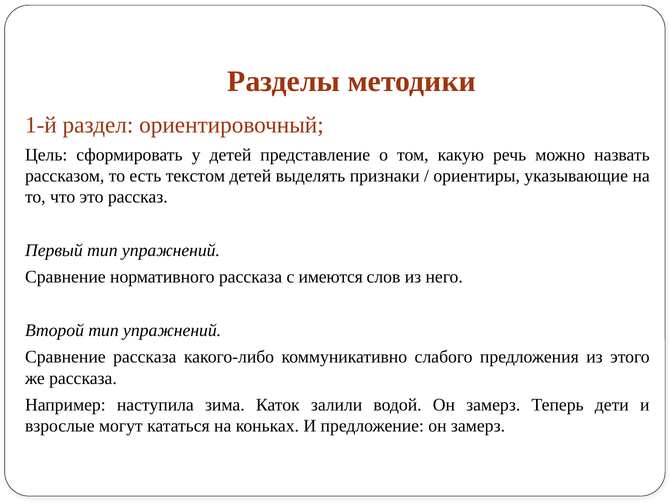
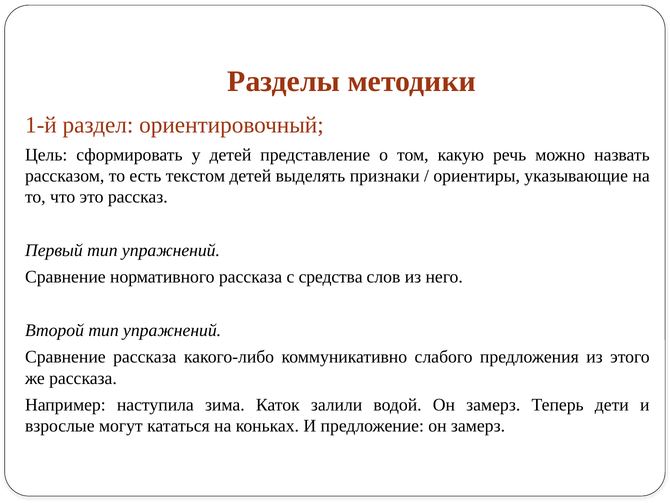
имеются: имеются -> средства
